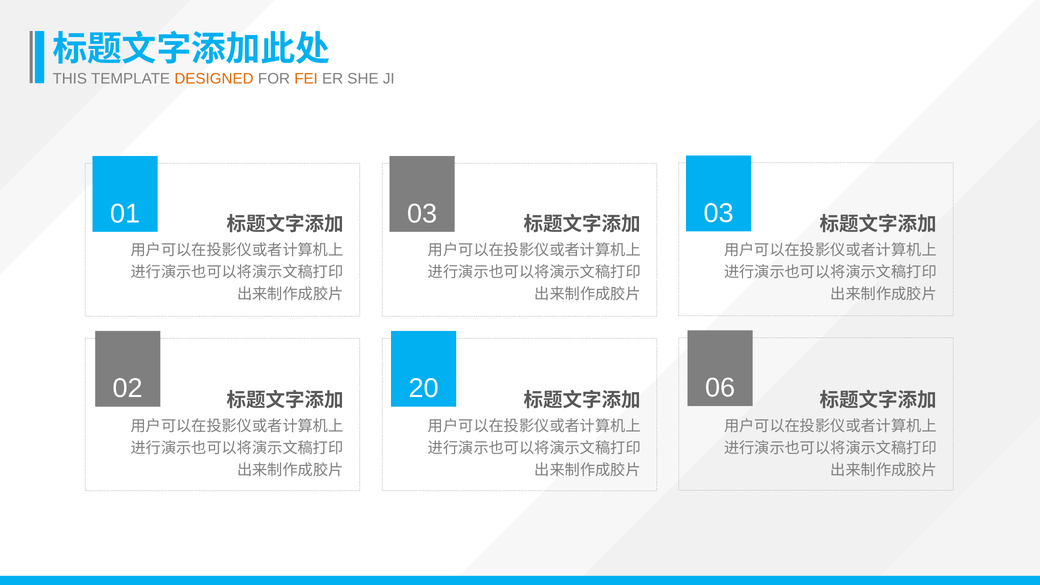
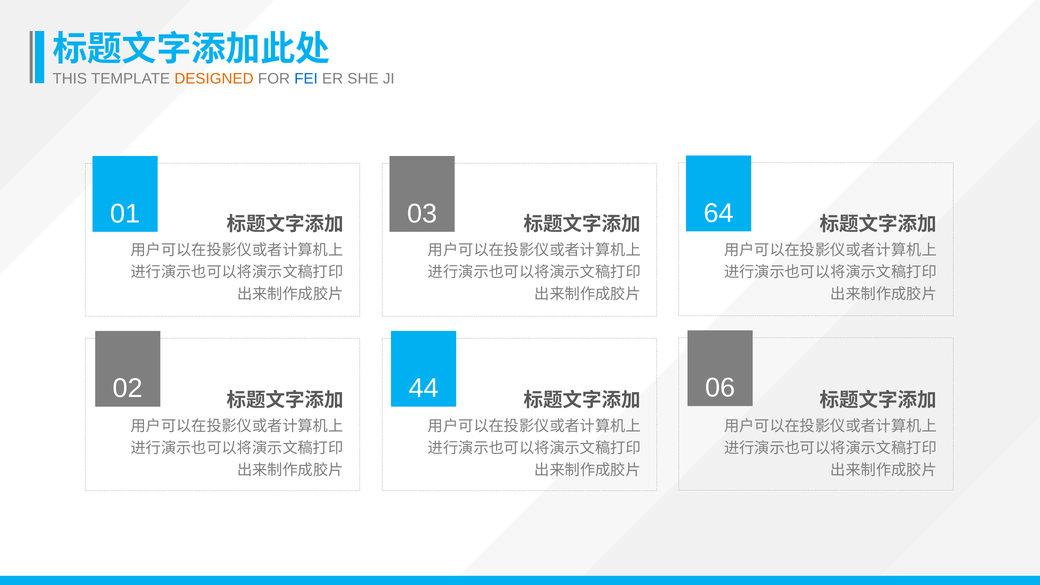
FEI colour: orange -> blue
01 03: 03 -> 64
20: 20 -> 44
